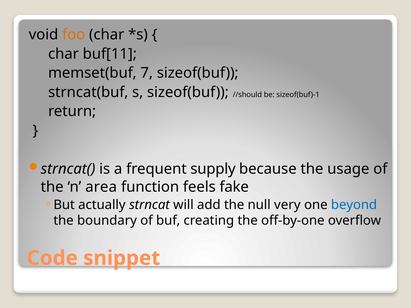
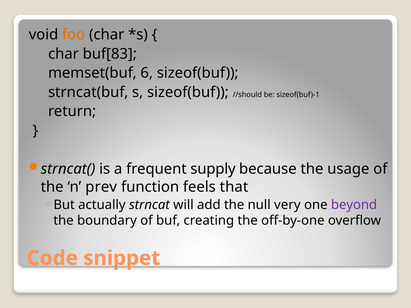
buf[11: buf[11 -> buf[83
7: 7 -> 6
area: area -> prev
fake: fake -> that
beyond colour: blue -> purple
